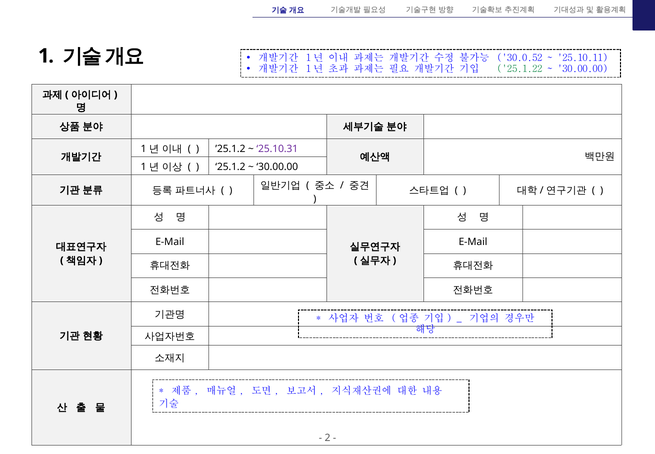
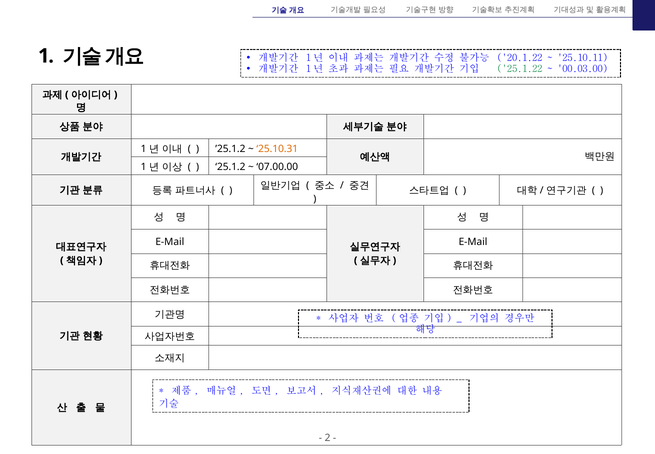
30.0.52: 30.0.52 -> 20.1.22
30.00.00 at (583, 69): 30.00.00 -> 00.03.00
25.10.31 colour: purple -> orange
30.00.00 at (277, 167): 30.00.00 -> 07.00.00
